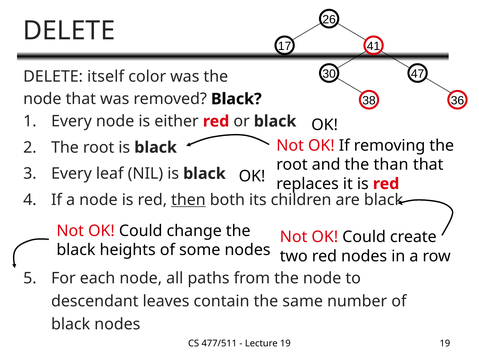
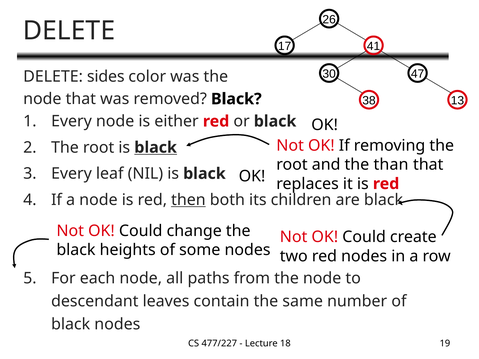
itself: itself -> sides
36: 36 -> 13
black at (156, 148) underline: none -> present
477/511: 477/511 -> 477/227
Lecture 19: 19 -> 18
